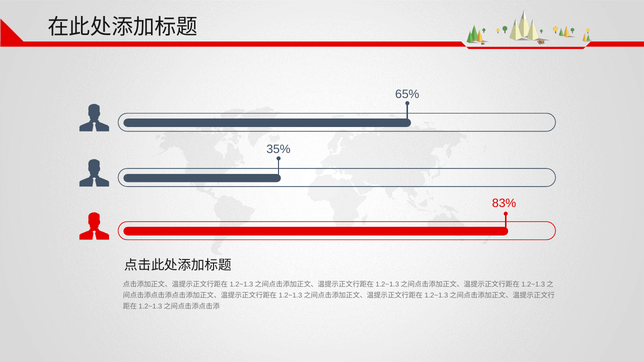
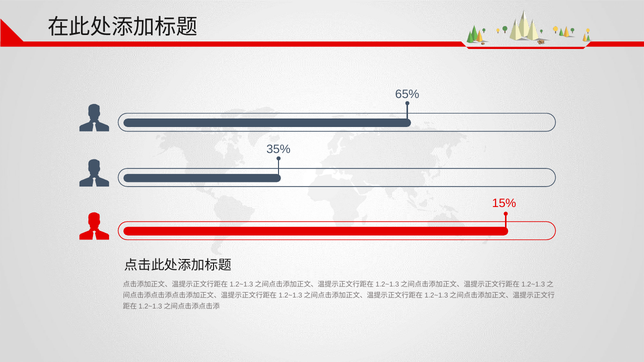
83%: 83% -> 15%
